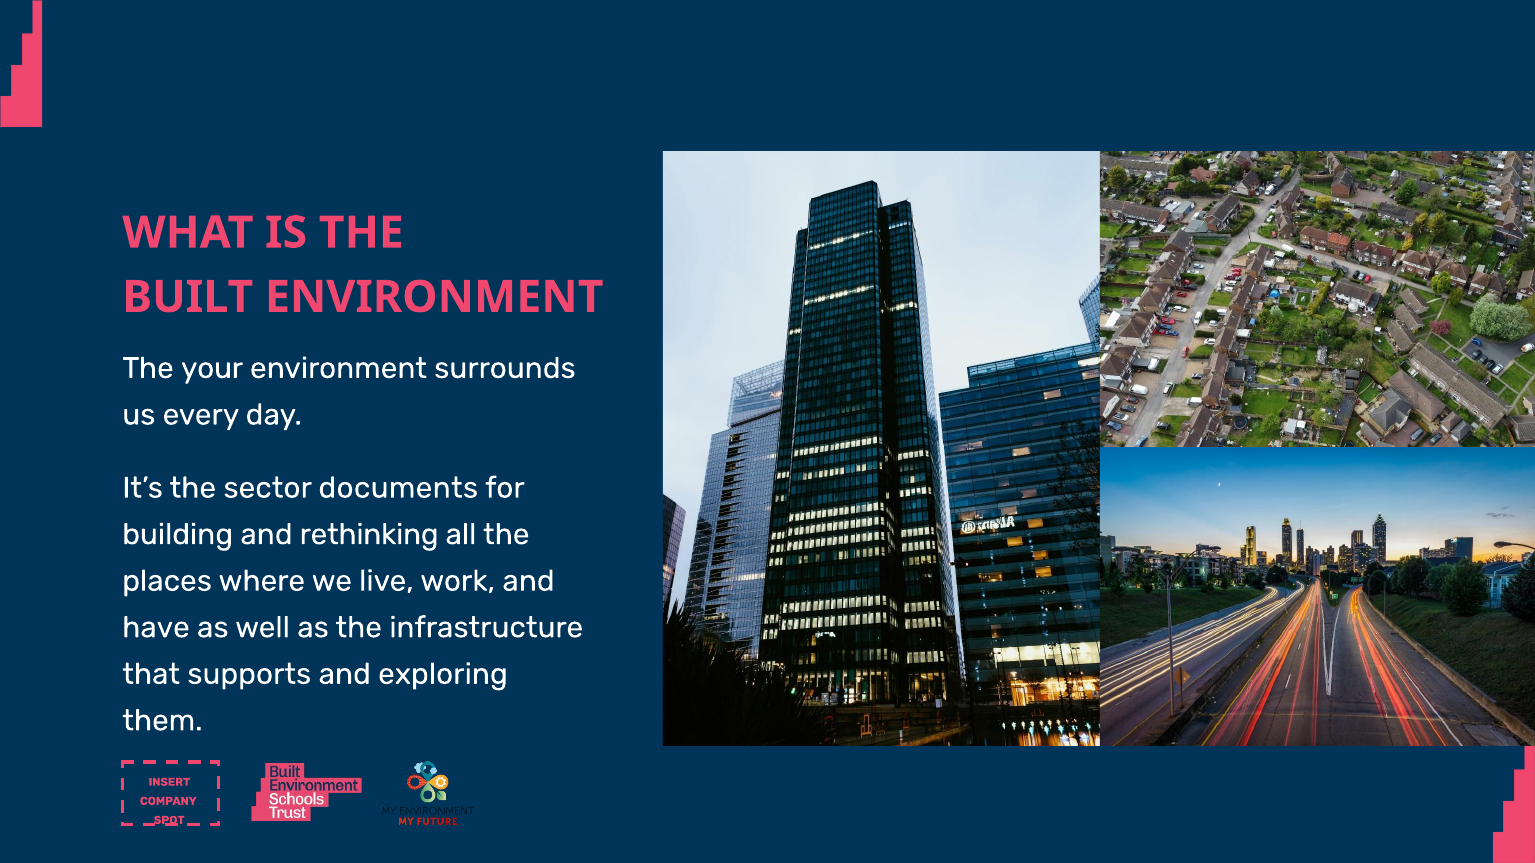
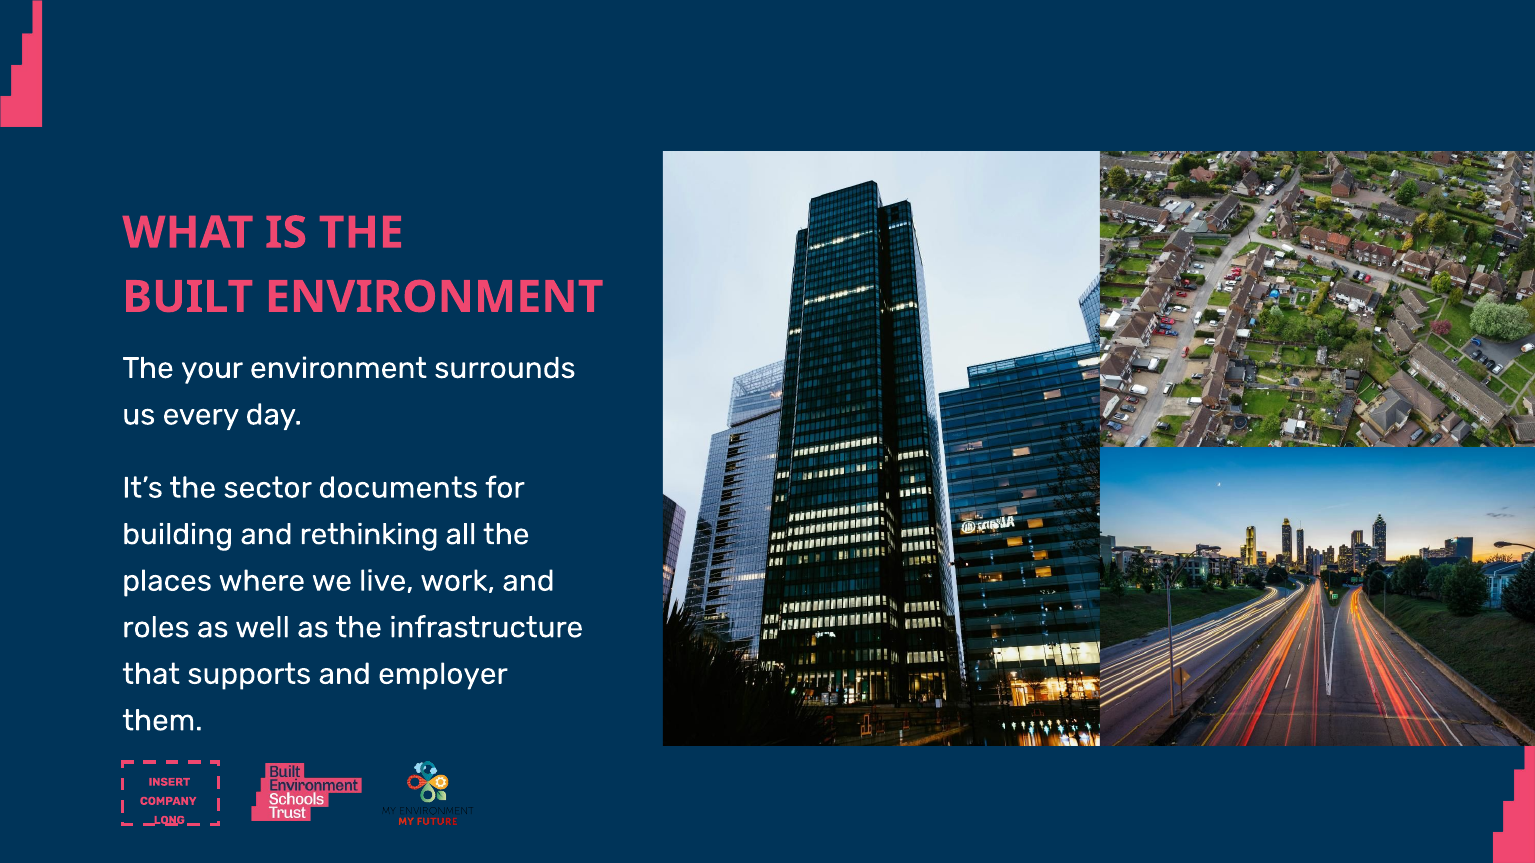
have: have -> roles
exploring: exploring -> employer
SPOT: SPOT -> LONG
